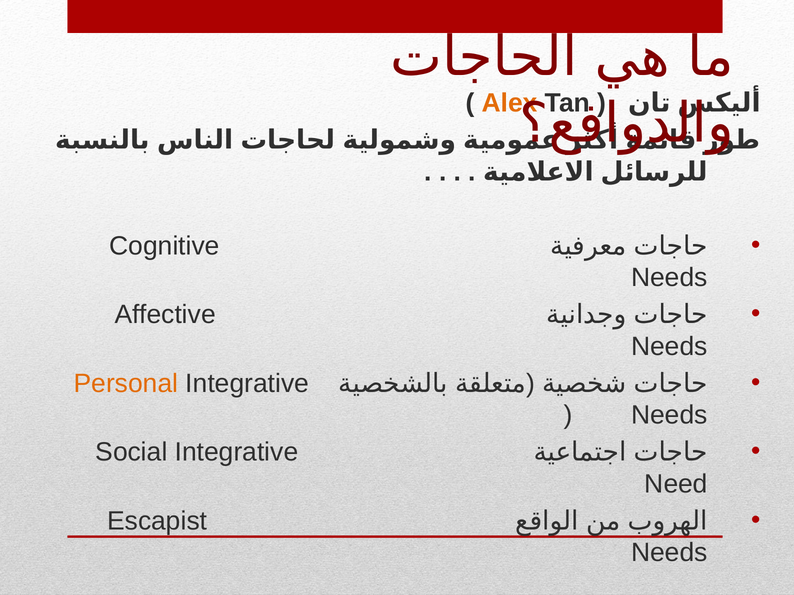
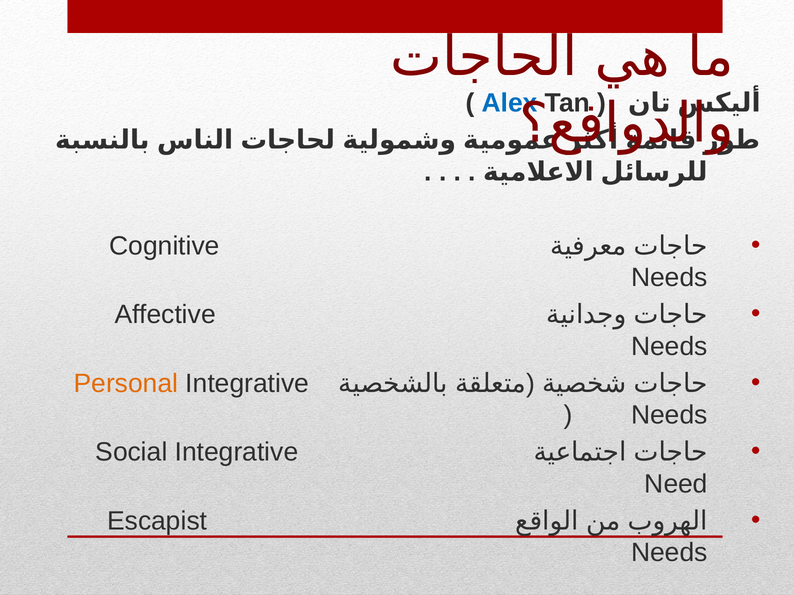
Alex colour: orange -> blue
